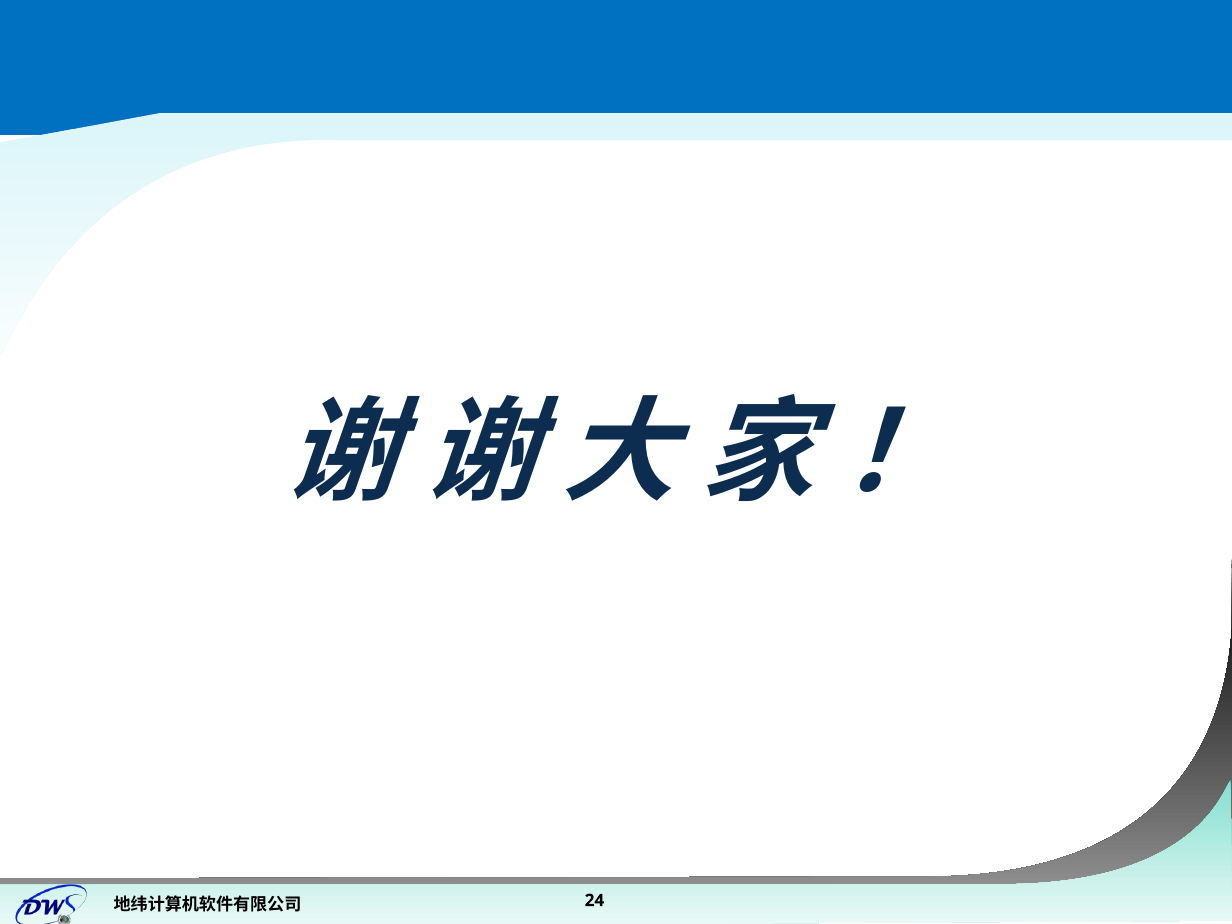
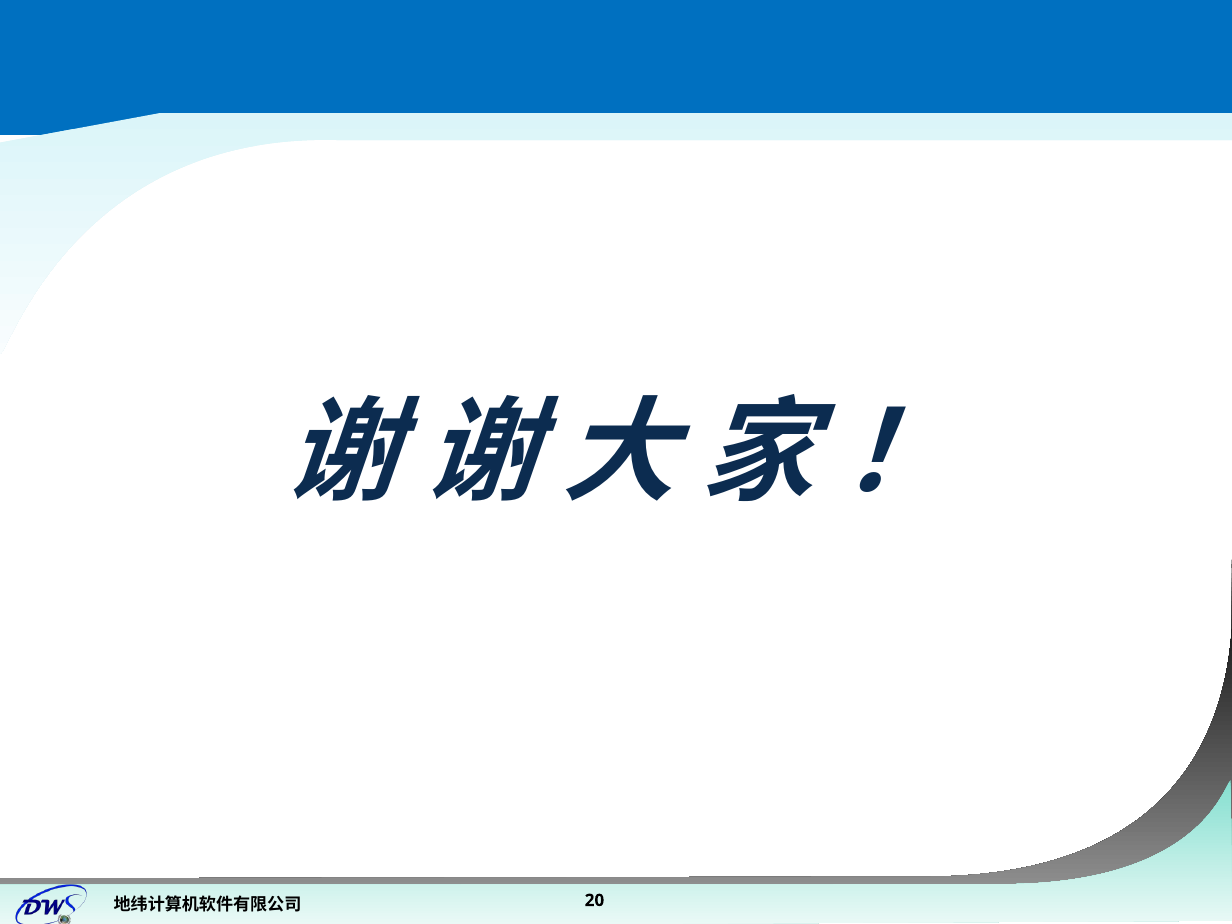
24: 24 -> 20
